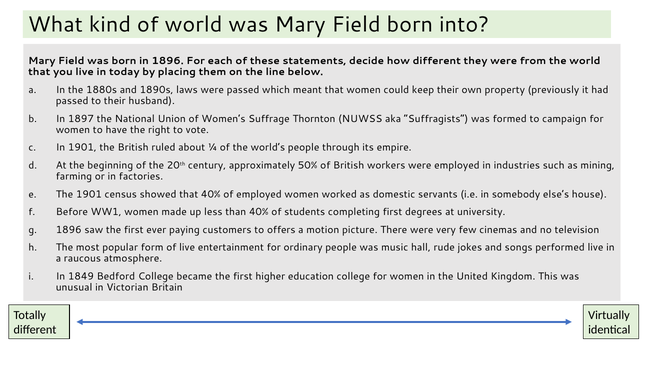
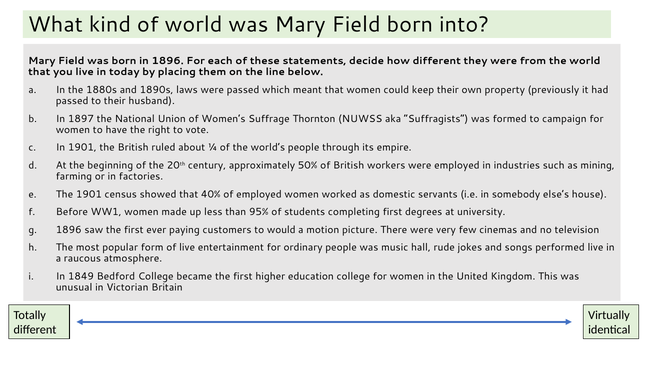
than 40%: 40% -> 95%
offers: offers -> would
